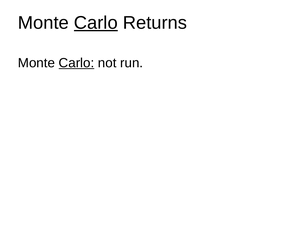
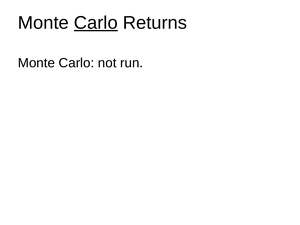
Carlo at (77, 63) underline: present -> none
